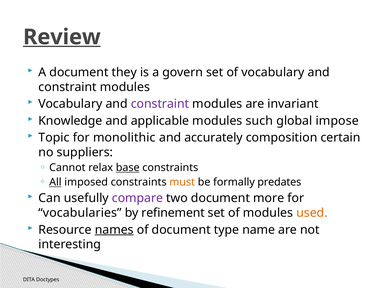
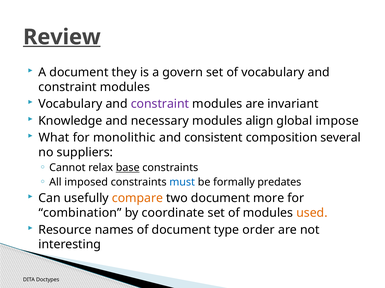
applicable: applicable -> necessary
such: such -> align
Topic: Topic -> What
accurately: accurately -> consistent
certain: certain -> several
All underline: present -> none
must colour: orange -> blue
compare colour: purple -> orange
vocabularies: vocabularies -> combination
refinement: refinement -> coordinate
names underline: present -> none
name: name -> order
